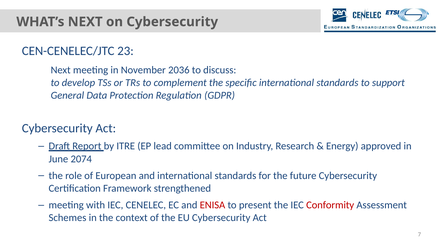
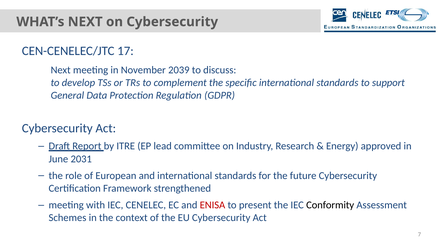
23: 23 -> 17
2036: 2036 -> 2039
2074: 2074 -> 2031
Conformity colour: red -> black
